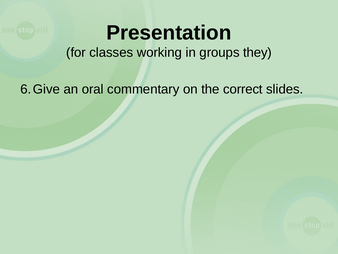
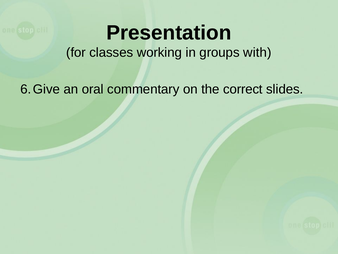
they: they -> with
